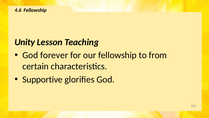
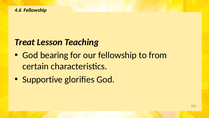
Unity: Unity -> Treat
forever: forever -> bearing
